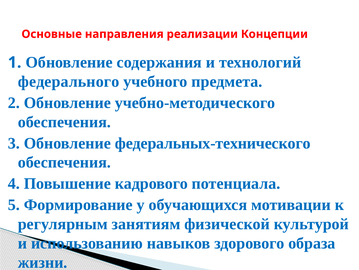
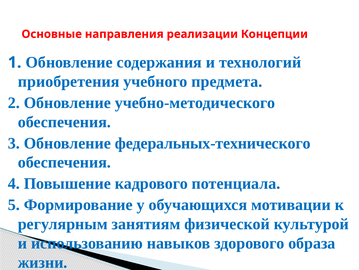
федерального: федерального -> приобретения
